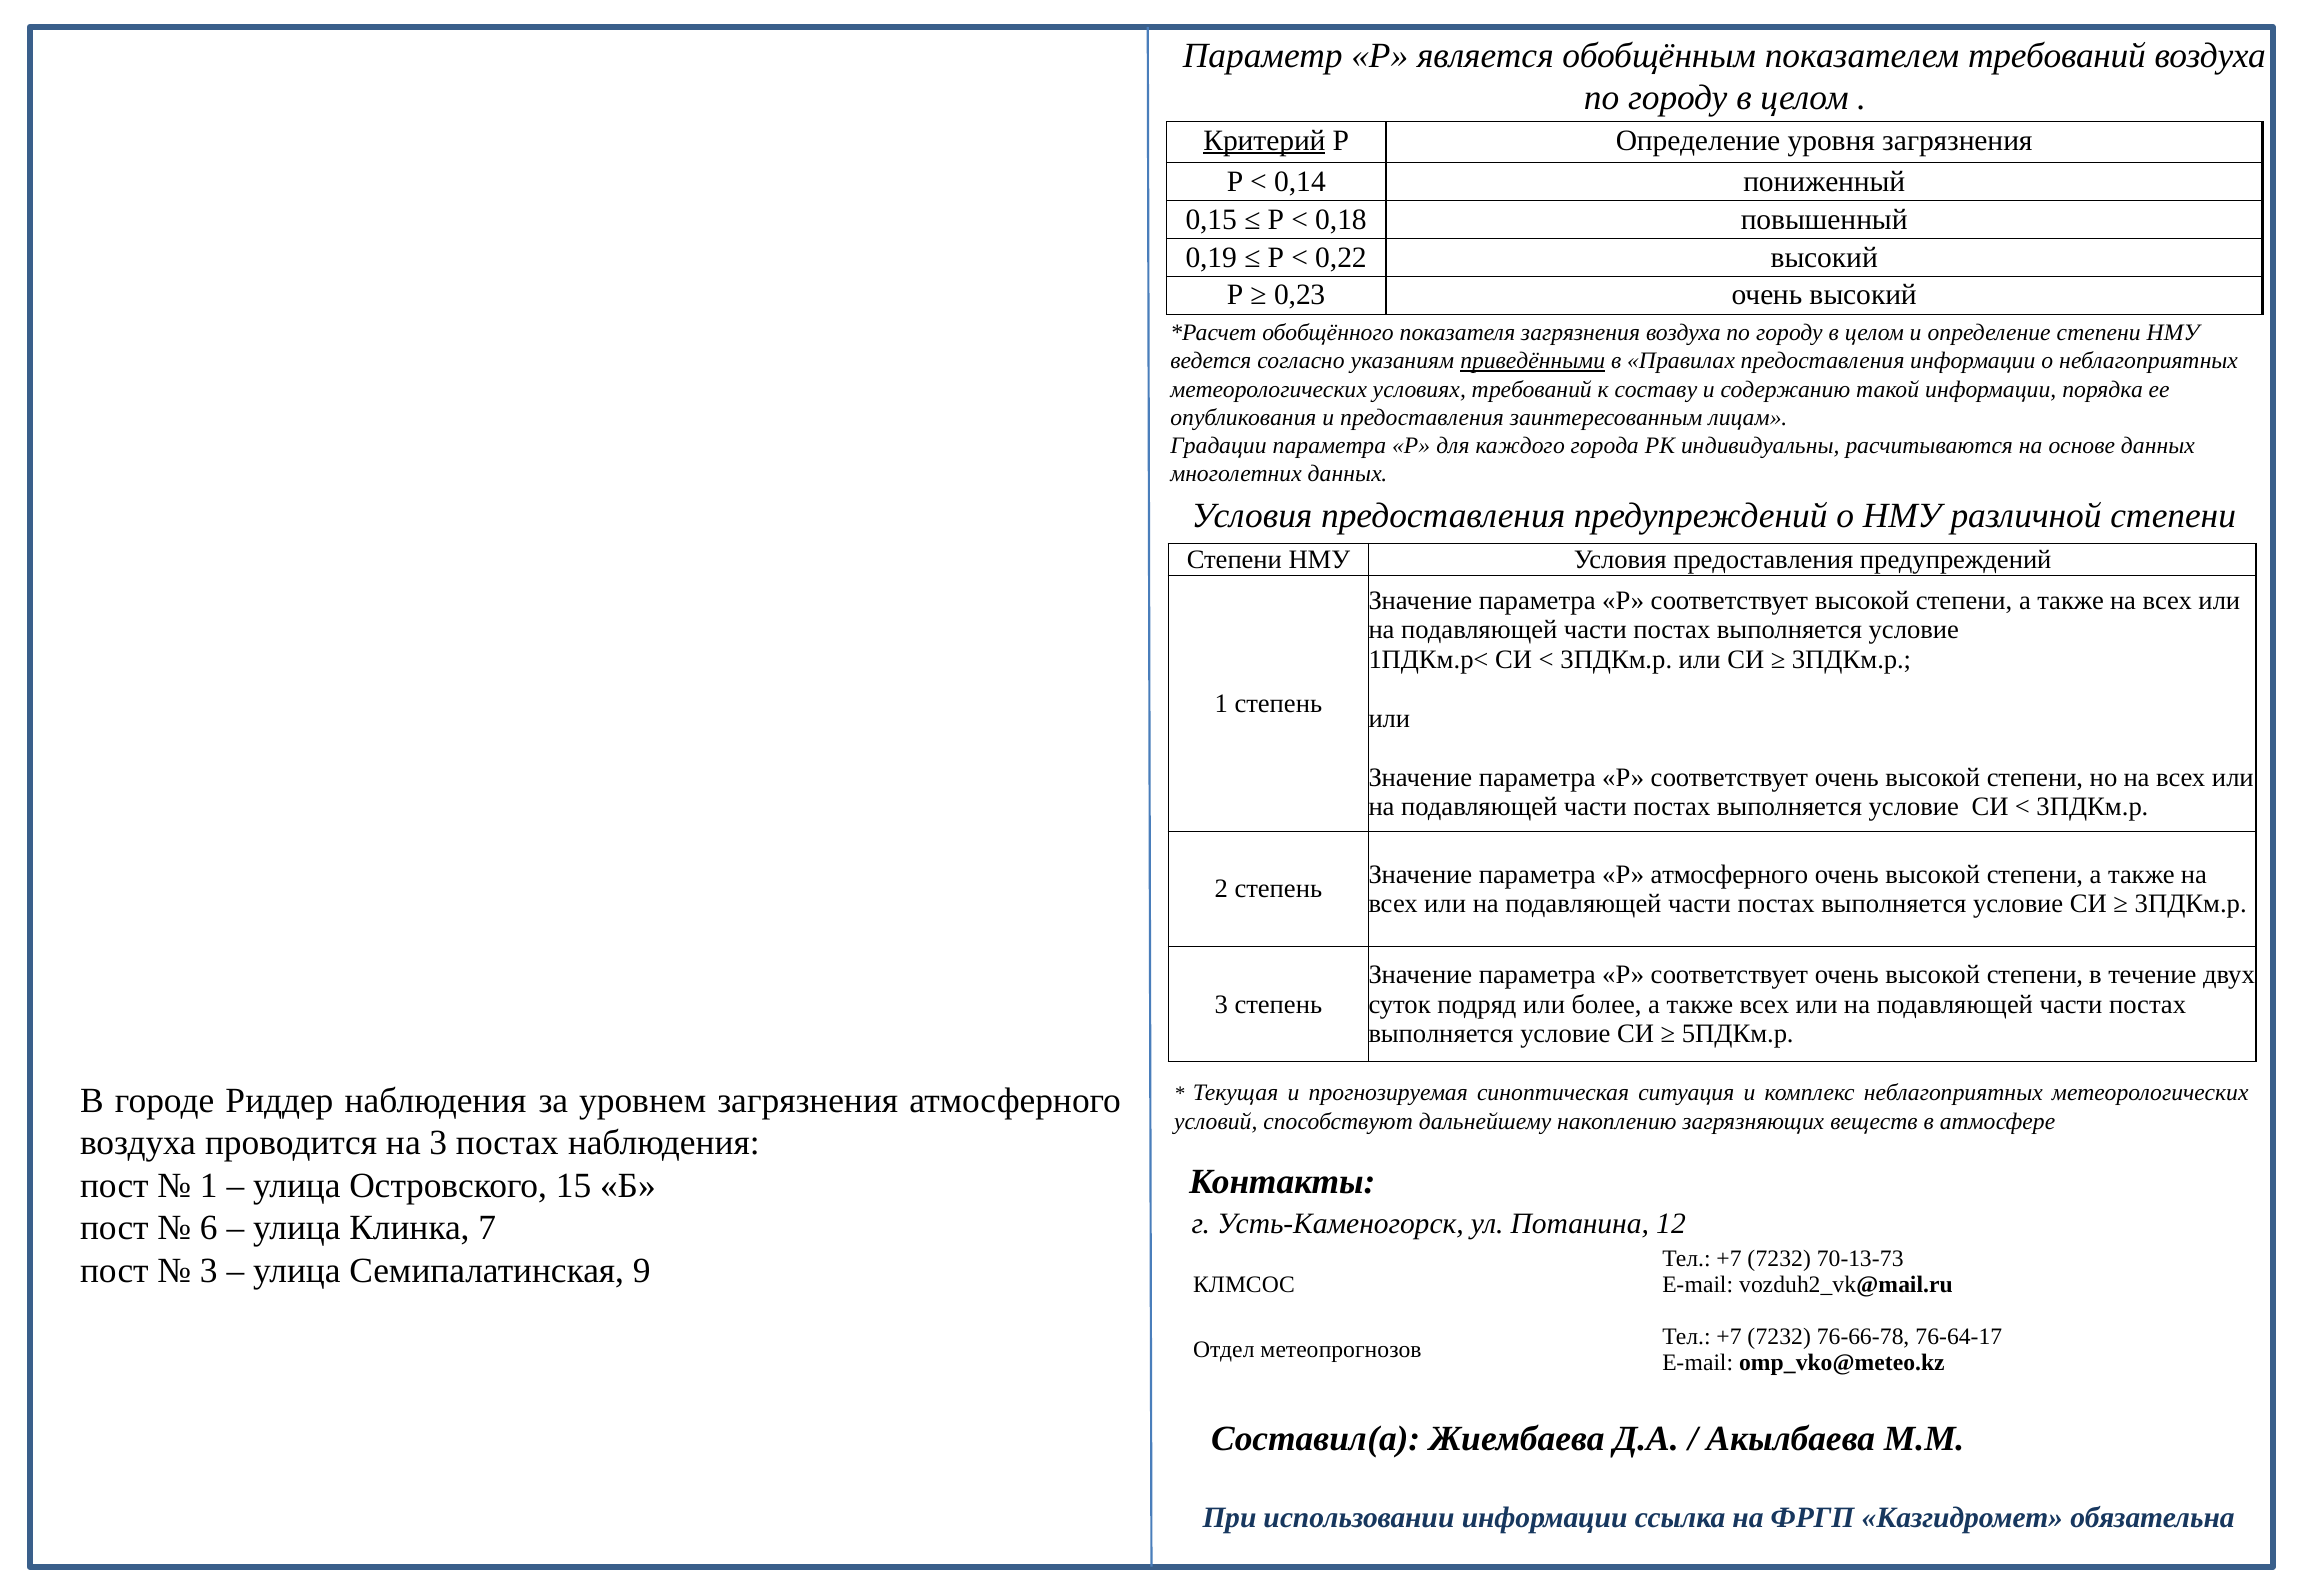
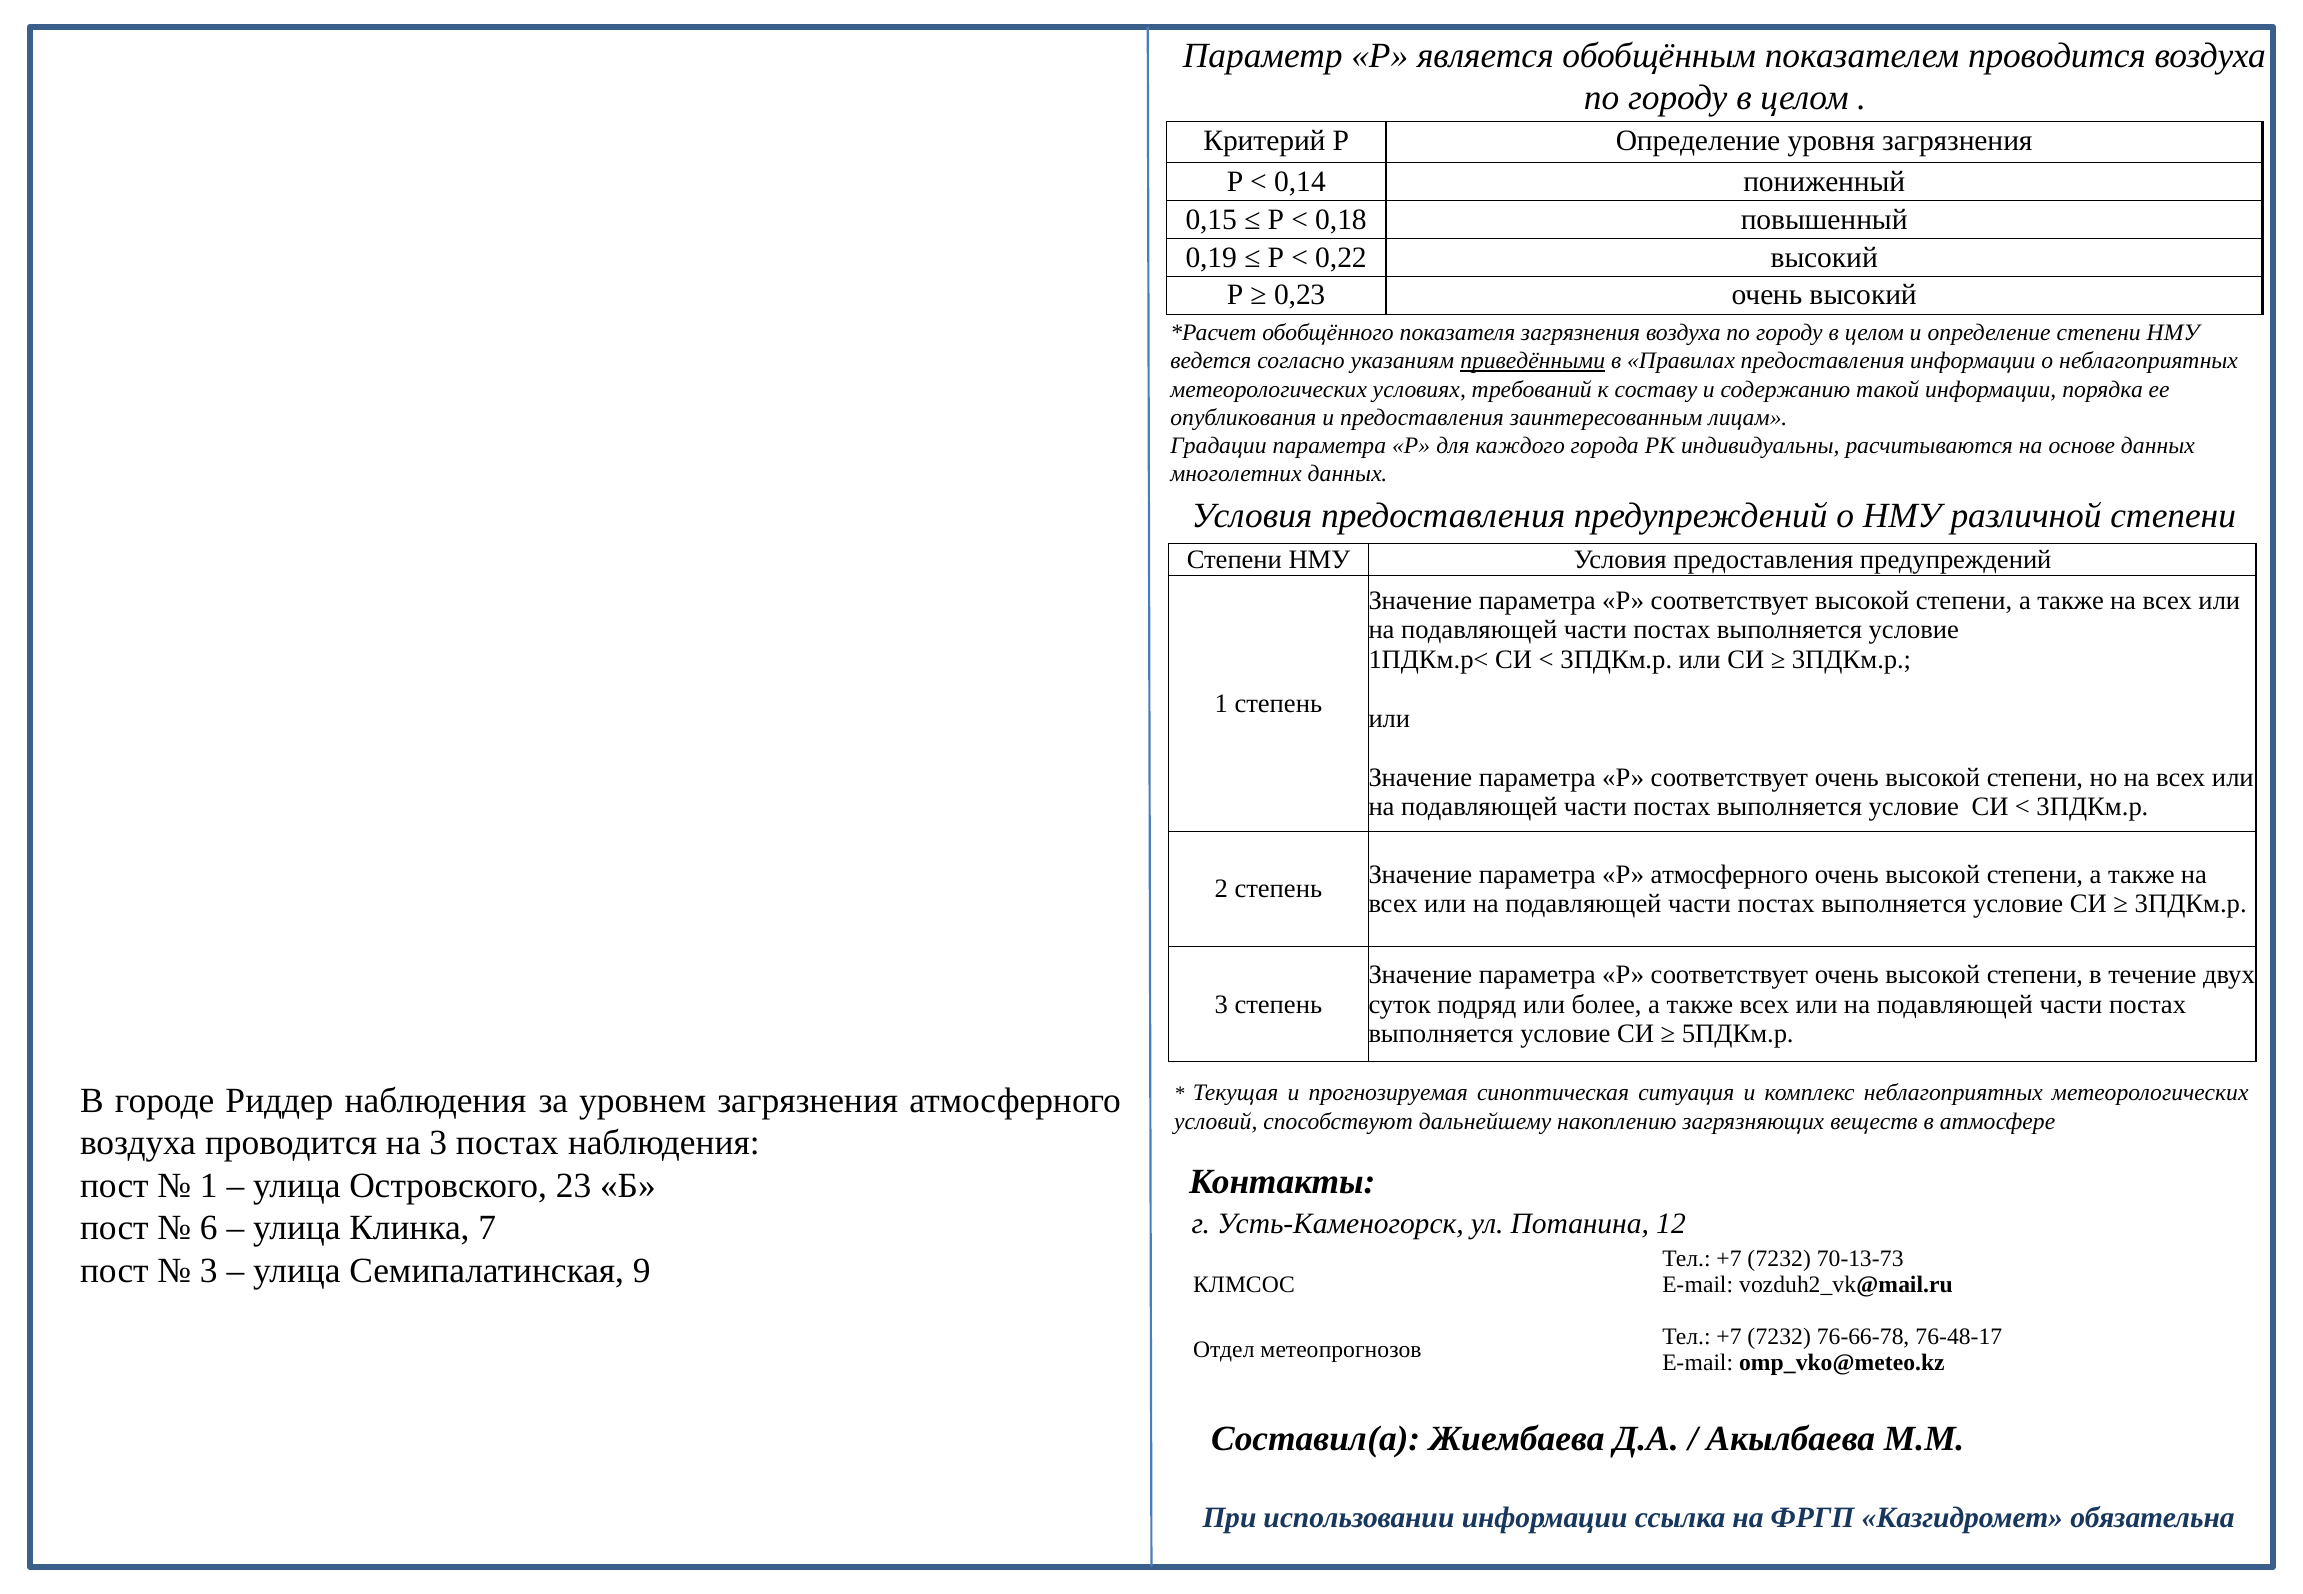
показателем требований: требований -> проводится
Критерий underline: present -> none
15: 15 -> 23
76-64-17: 76-64-17 -> 76-48-17
